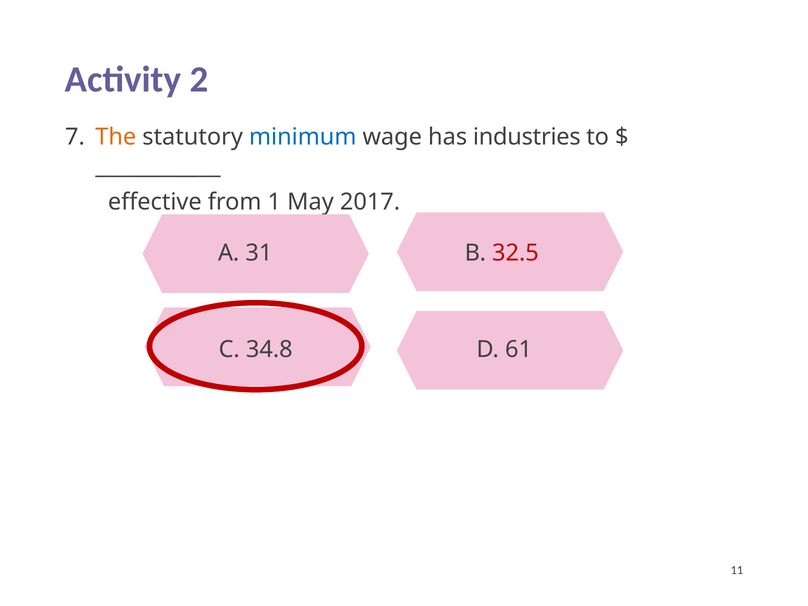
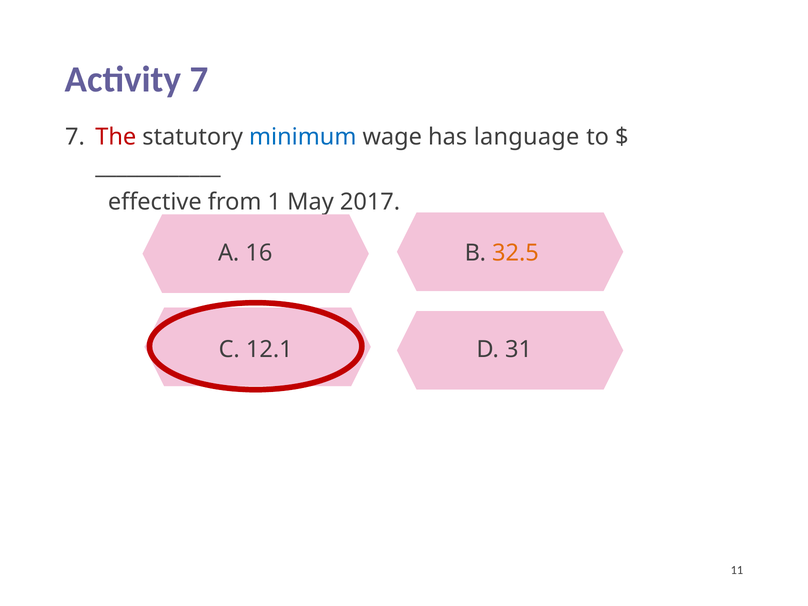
Activity 2: 2 -> 7
The colour: orange -> red
industries: industries -> language
31: 31 -> 16
32.5 colour: red -> orange
34.8: 34.8 -> 12.1
61: 61 -> 31
